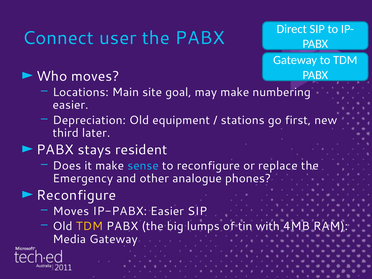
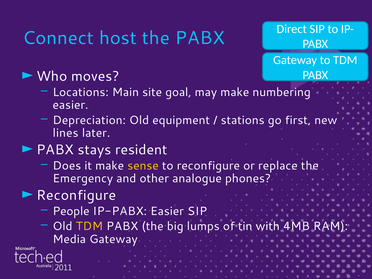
user: user -> host
third: third -> lines
sense colour: light blue -> yellow
Moves at (71, 211): Moves -> People
